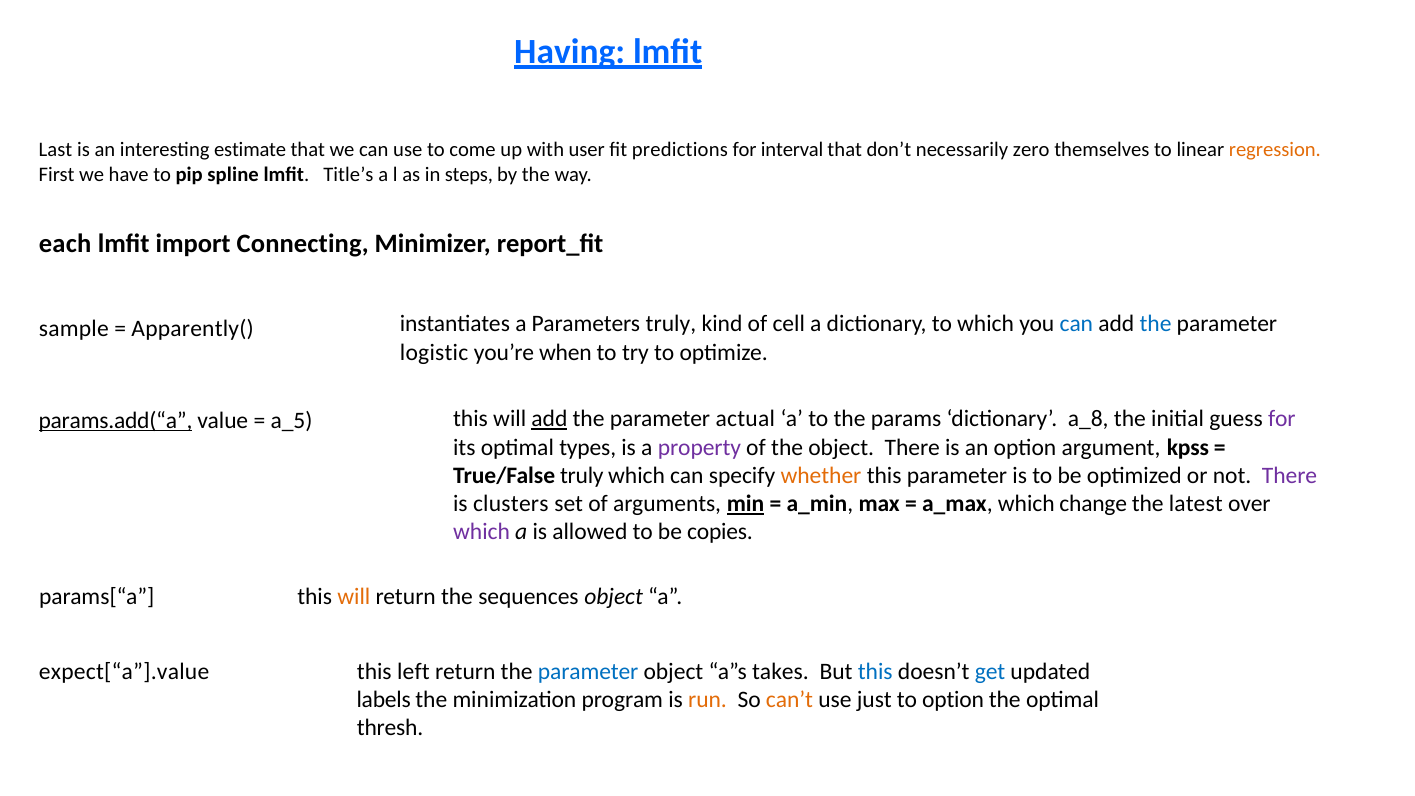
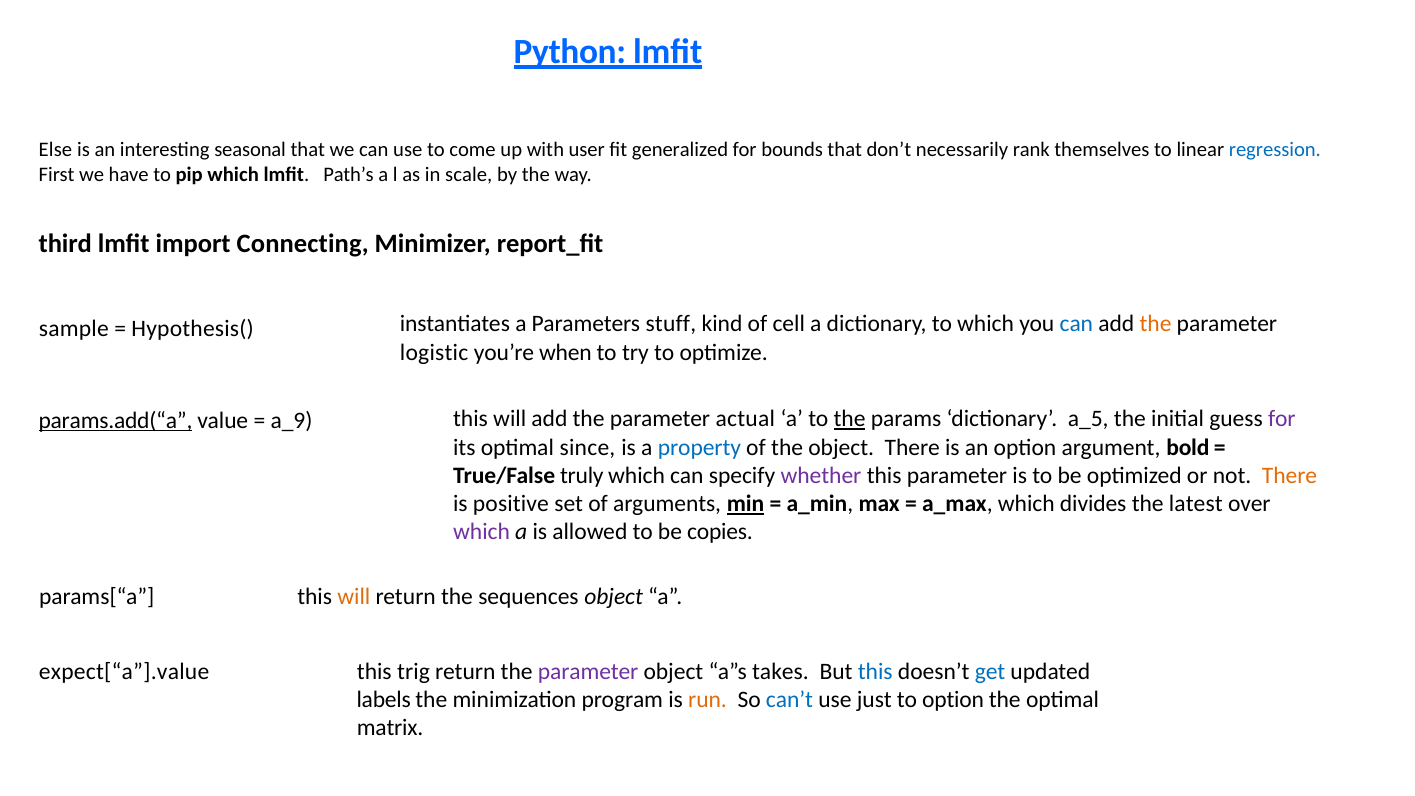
Having: Having -> Python
Last: Last -> Else
estimate: estimate -> seasonal
predictions: predictions -> generalized
interval: interval -> bounds
zero: zero -> rank
regression colour: orange -> blue
pip spline: spline -> which
Title’s: Title’s -> Path’s
steps: steps -> scale
each: each -> third
Apparently(: Apparently( -> Hypothesis(
Parameters truly: truly -> stuff
the at (1156, 324) colour: blue -> orange
a_5: a_5 -> a_9
add at (549, 419) underline: present -> none
the at (850, 419) underline: none -> present
a_8: a_8 -> a_5
types: types -> since
property colour: purple -> blue
kpss: kpss -> bold
whether colour: orange -> purple
There at (1290, 476) colour: purple -> orange
clusters: clusters -> positive
change: change -> divides
left: left -> trig
parameter at (588, 672) colour: blue -> purple
can’t colour: orange -> blue
thresh: thresh -> matrix
